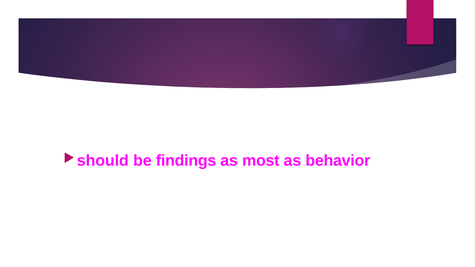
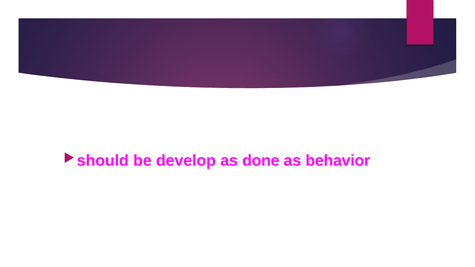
findings: findings -> develop
most: most -> done
